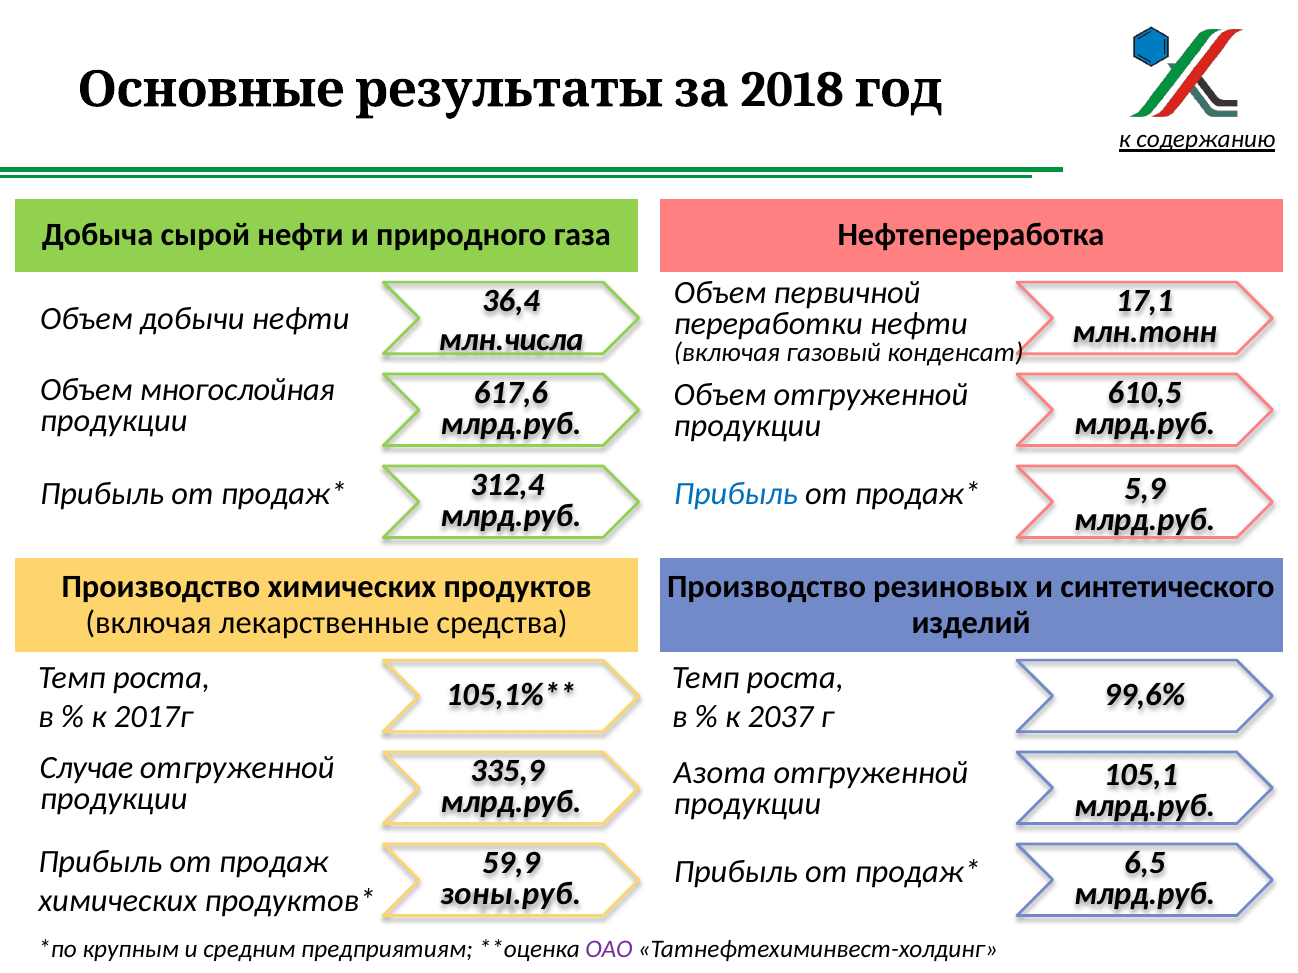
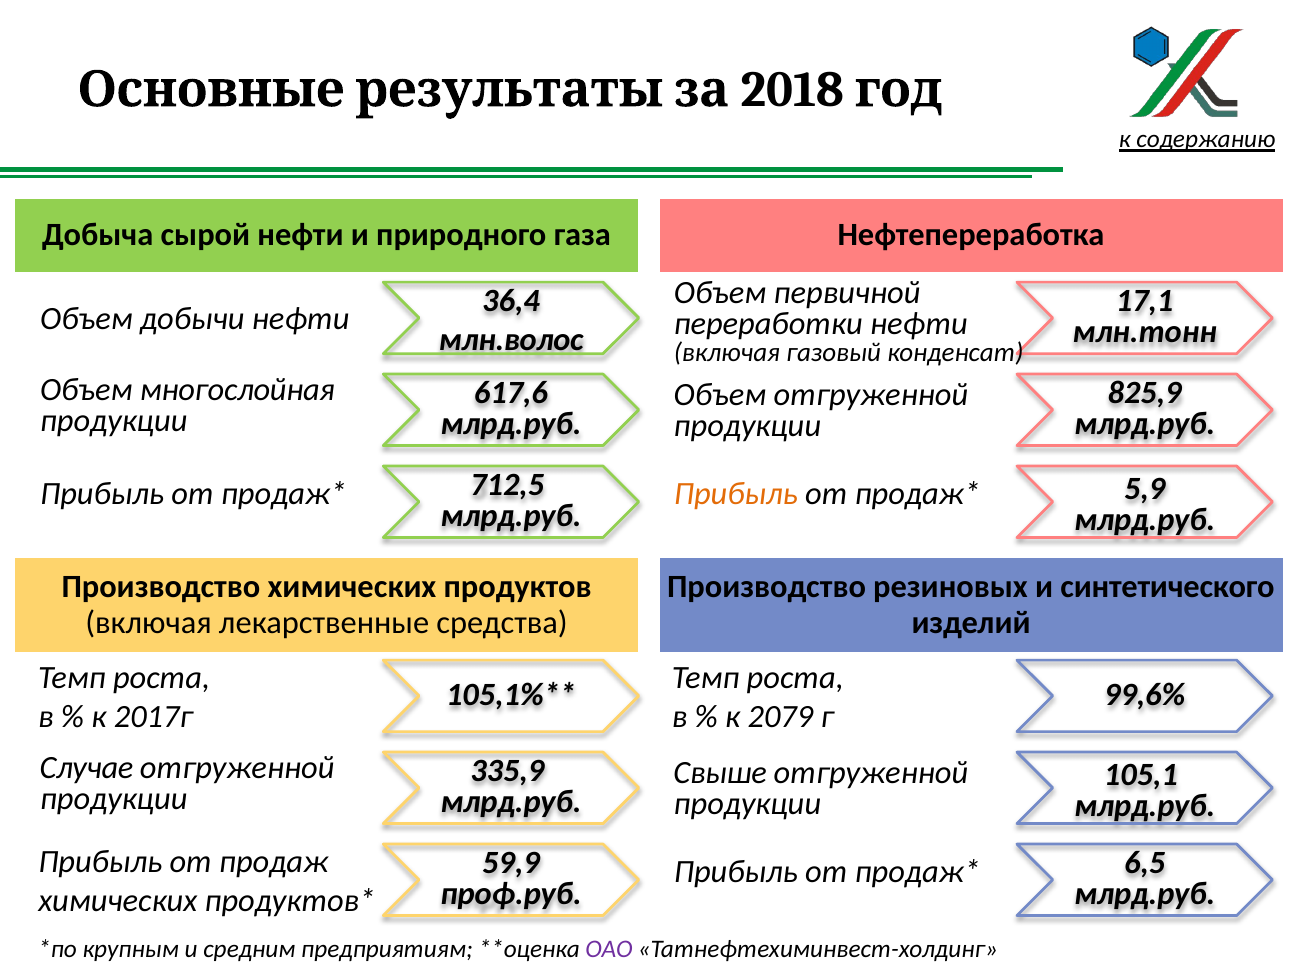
млн.числа: млн.числа -> млн.волос
610,5: 610,5 -> 825,9
312,4: 312,4 -> 712,5
Прибыль at (736, 494) colour: blue -> orange
2037: 2037 -> 2079
Азота: Азота -> Свыше
зоны.руб: зоны.руб -> проф.руб
